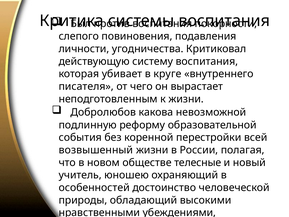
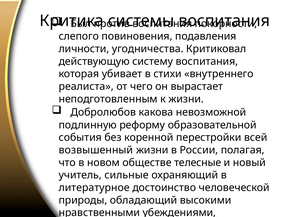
круге: круге -> стихи
писателя: писателя -> реалиста
юношею: юношею -> сильные
особенностей: особенностей -> литературное
